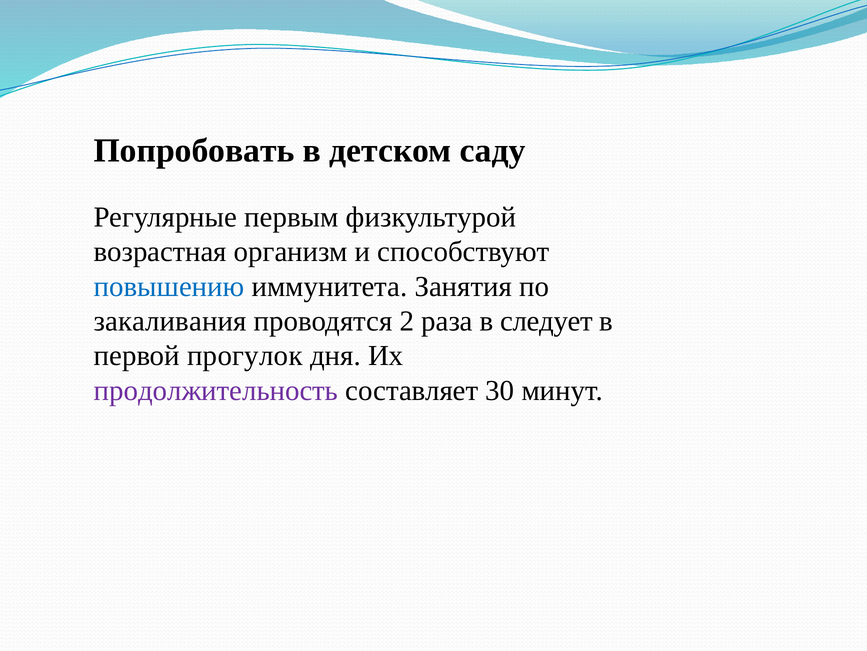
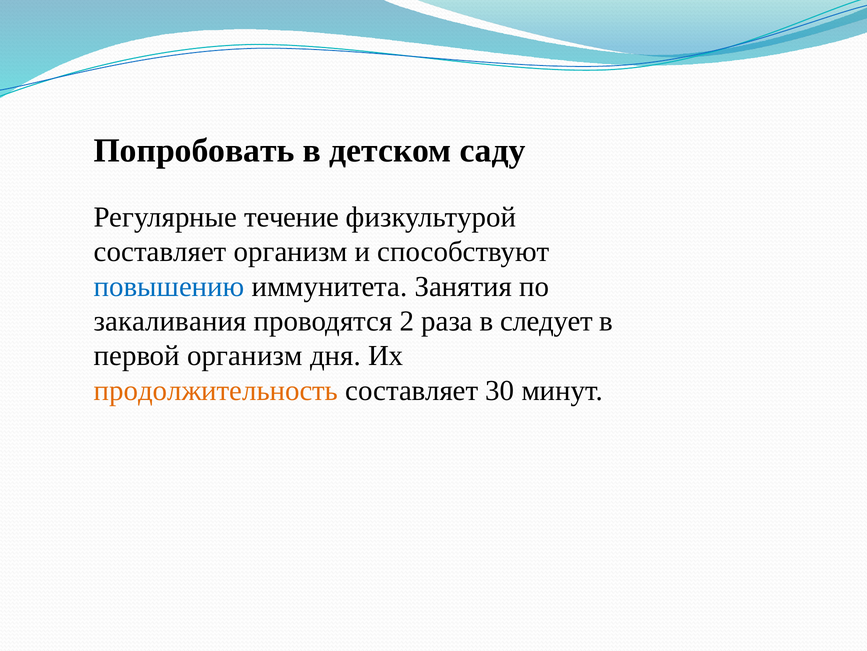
первым: первым -> течение
возрастная at (160, 251): возрастная -> составляет
первой прогулок: прогулок -> организм
продолжительность colour: purple -> orange
